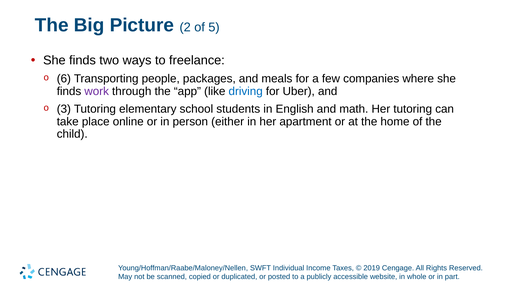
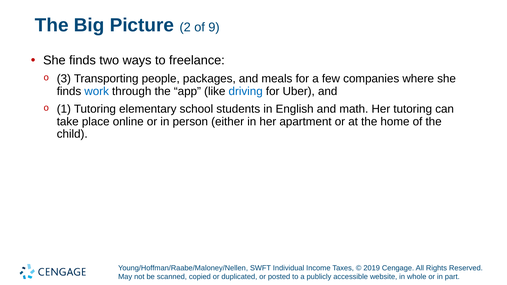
5: 5 -> 9
6: 6 -> 3
work colour: purple -> blue
3: 3 -> 1
